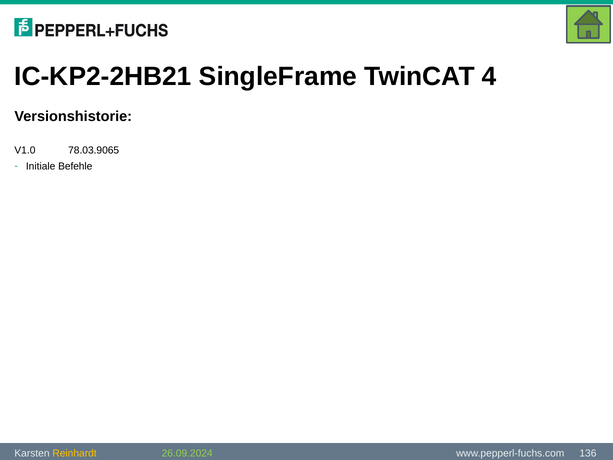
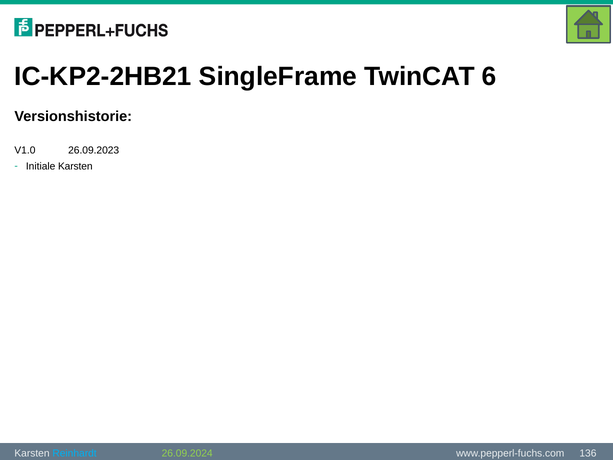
4: 4 -> 6
78.03.9065: 78.03.9065 -> 26.09.2023
Initiale Befehle: Befehle -> Karsten
Reinhardt colour: yellow -> light blue
